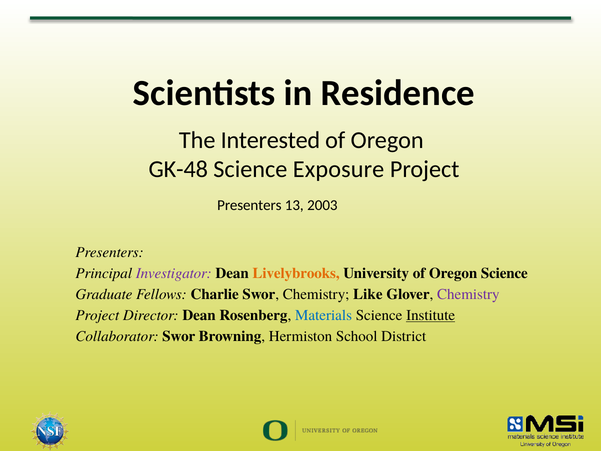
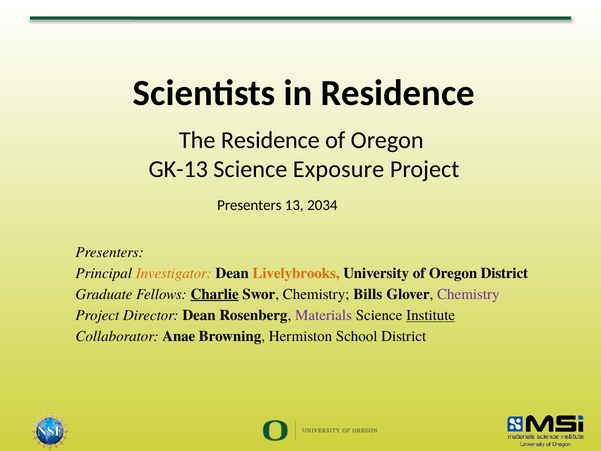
The Interested: Interested -> Residence
GK-48: GK-48 -> GK-13
2003: 2003 -> 2034
Investigator colour: purple -> orange
Oregon Science: Science -> District
Charlie underline: none -> present
Like: Like -> Bills
Materials colour: blue -> purple
Collaborator Swor: Swor -> Anae
